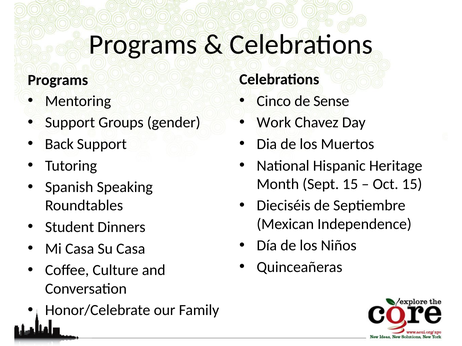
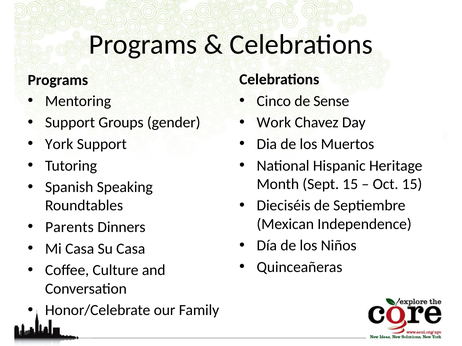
Back: Back -> York
Student: Student -> Parents
